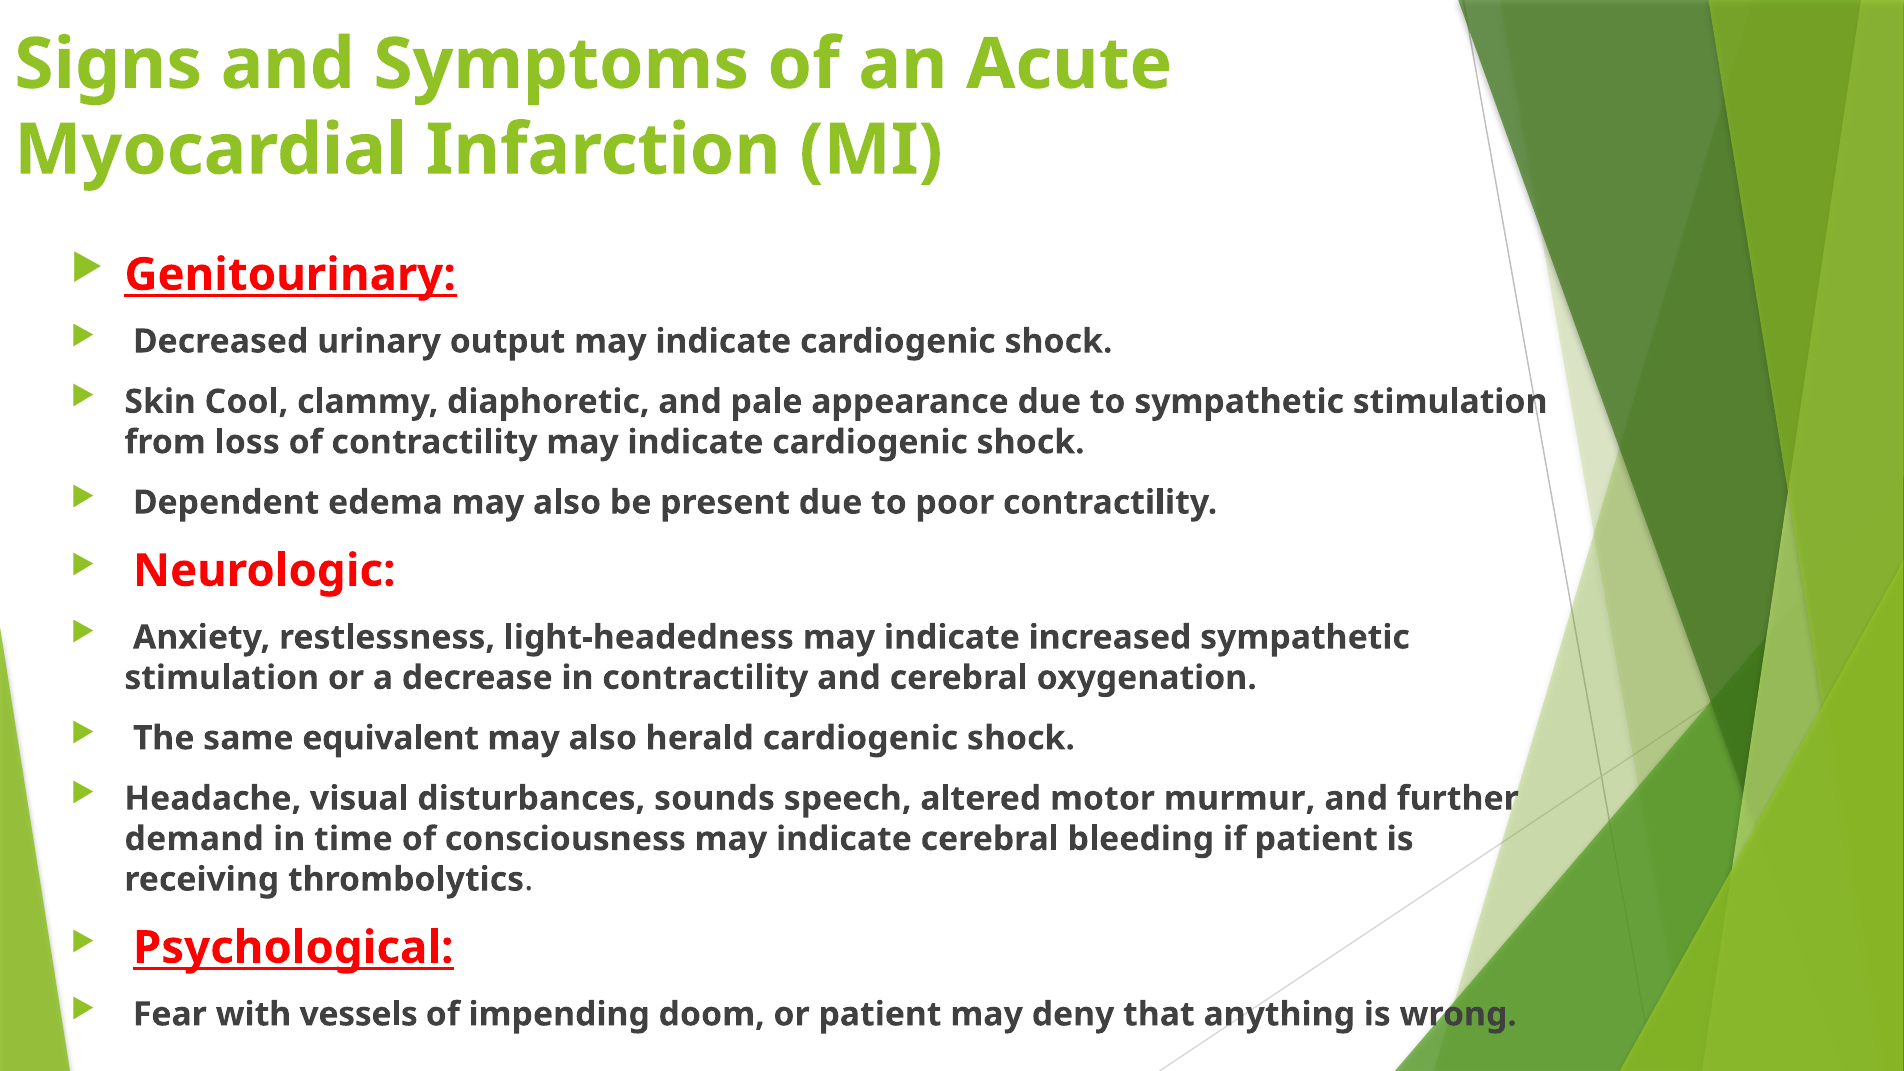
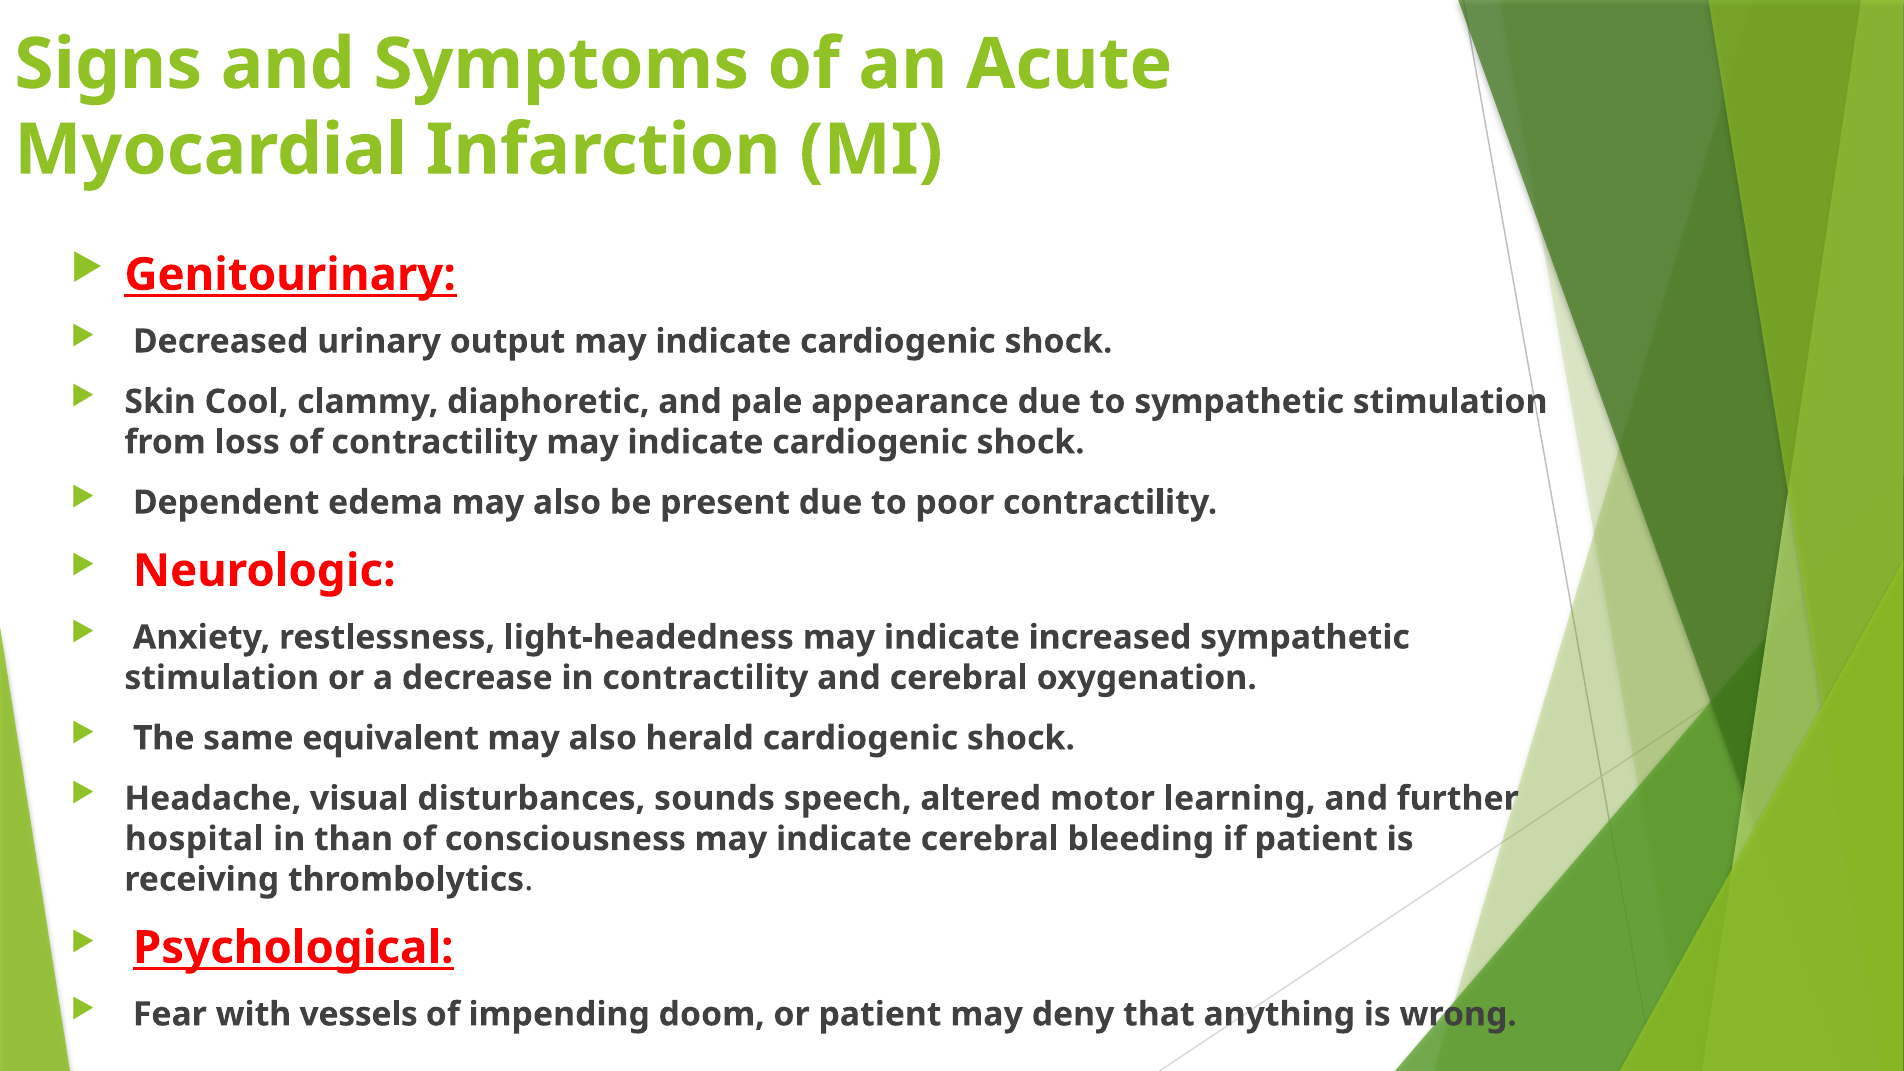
murmur: murmur -> learning
demand: demand -> hospital
time: time -> than
